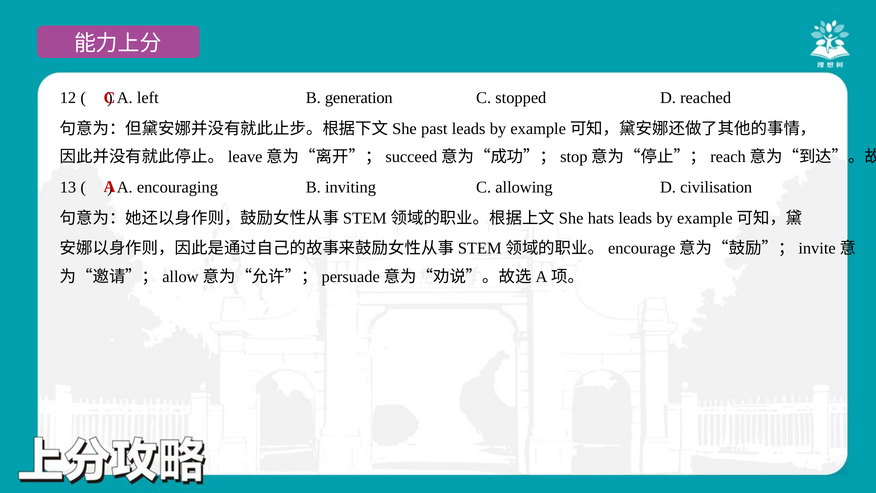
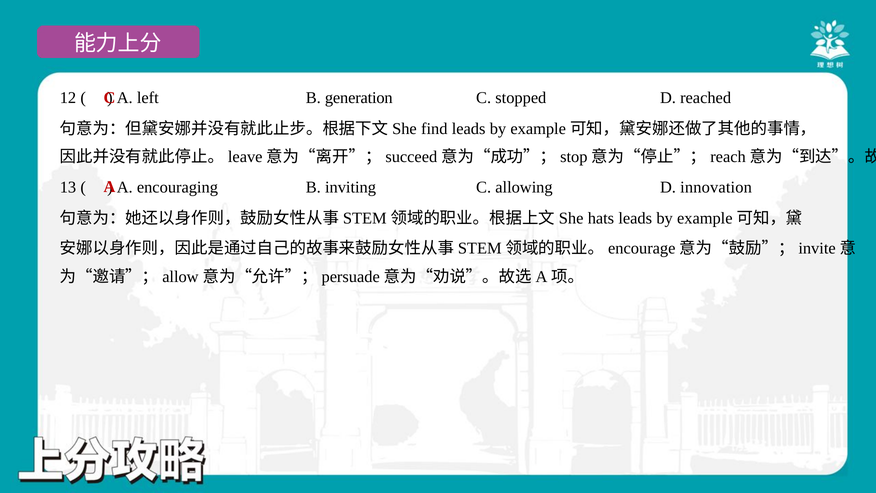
past: past -> find
civilisation: civilisation -> innovation
